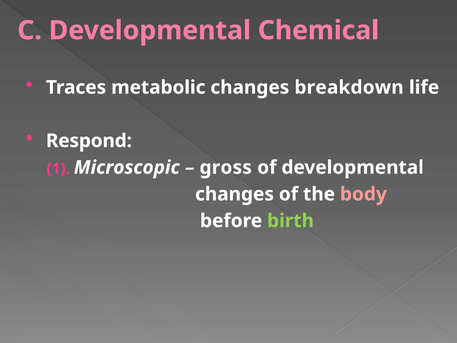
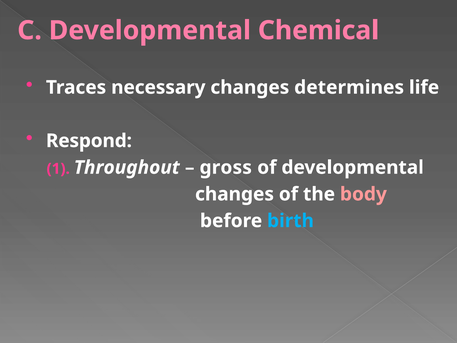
metabolic: metabolic -> necessary
breakdown: breakdown -> determines
Microscopic: Microscopic -> Throughout
birth colour: light green -> light blue
